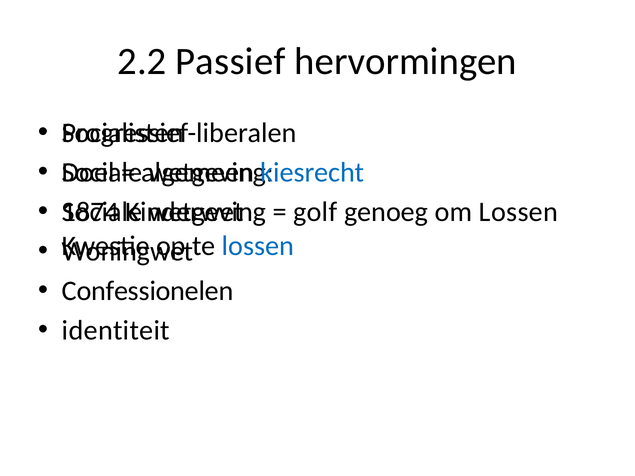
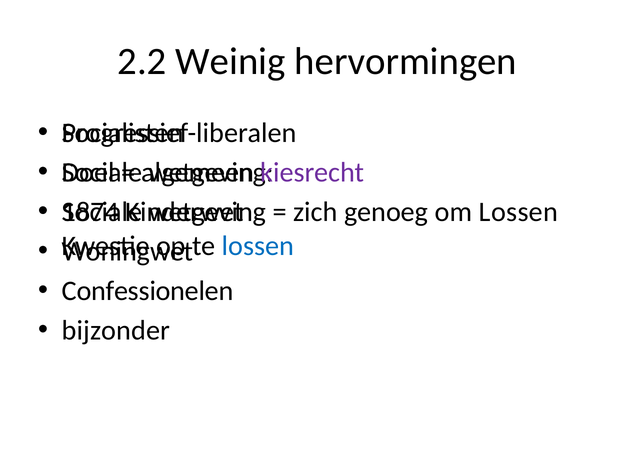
Passief: Passief -> Weinig
kiesrecht colour: blue -> purple
golf: golf -> zich
identiteit: identiteit -> bijzonder
